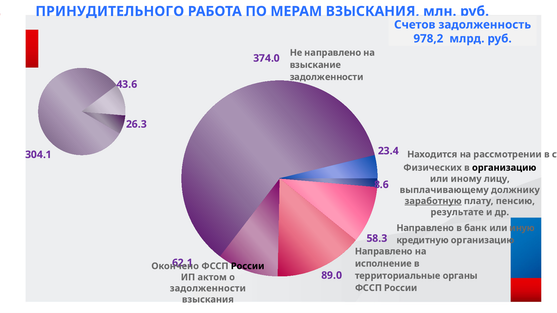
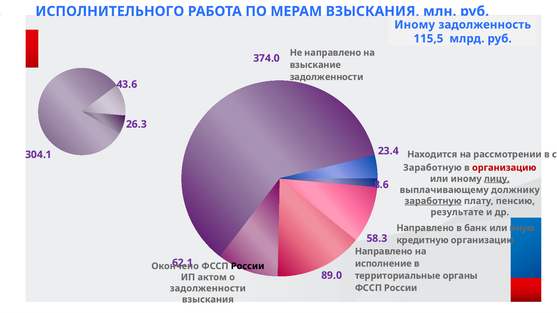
ПРИНУДИТЕЛЬНОГО: ПРИНУДИТЕЛЬНОГО -> ИСПОЛНИТЕЛЬНОГО
Счетов at (415, 25): Счетов -> Иному
978,2: 978,2 -> 115,5
Физических at (433, 168): Физических -> Заработную
организацию at (504, 168) colour: black -> red
лицу underline: none -> present
